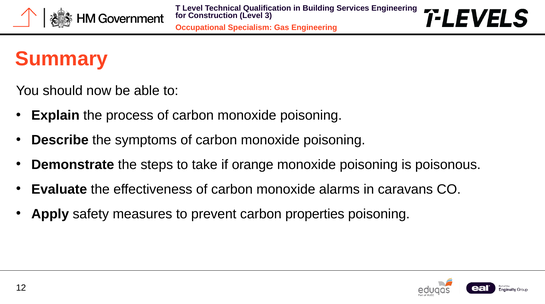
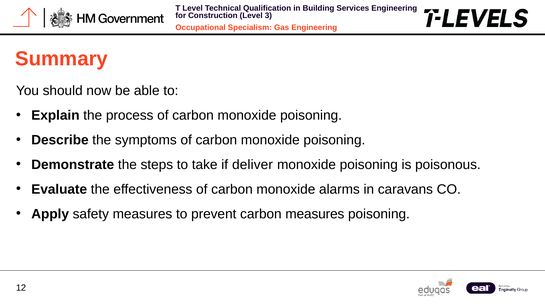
orange: orange -> deliver
carbon properties: properties -> measures
